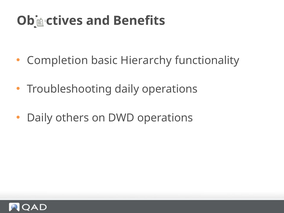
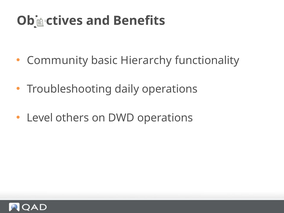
Completion: Completion -> Community
Daily at (40, 118): Daily -> Level
